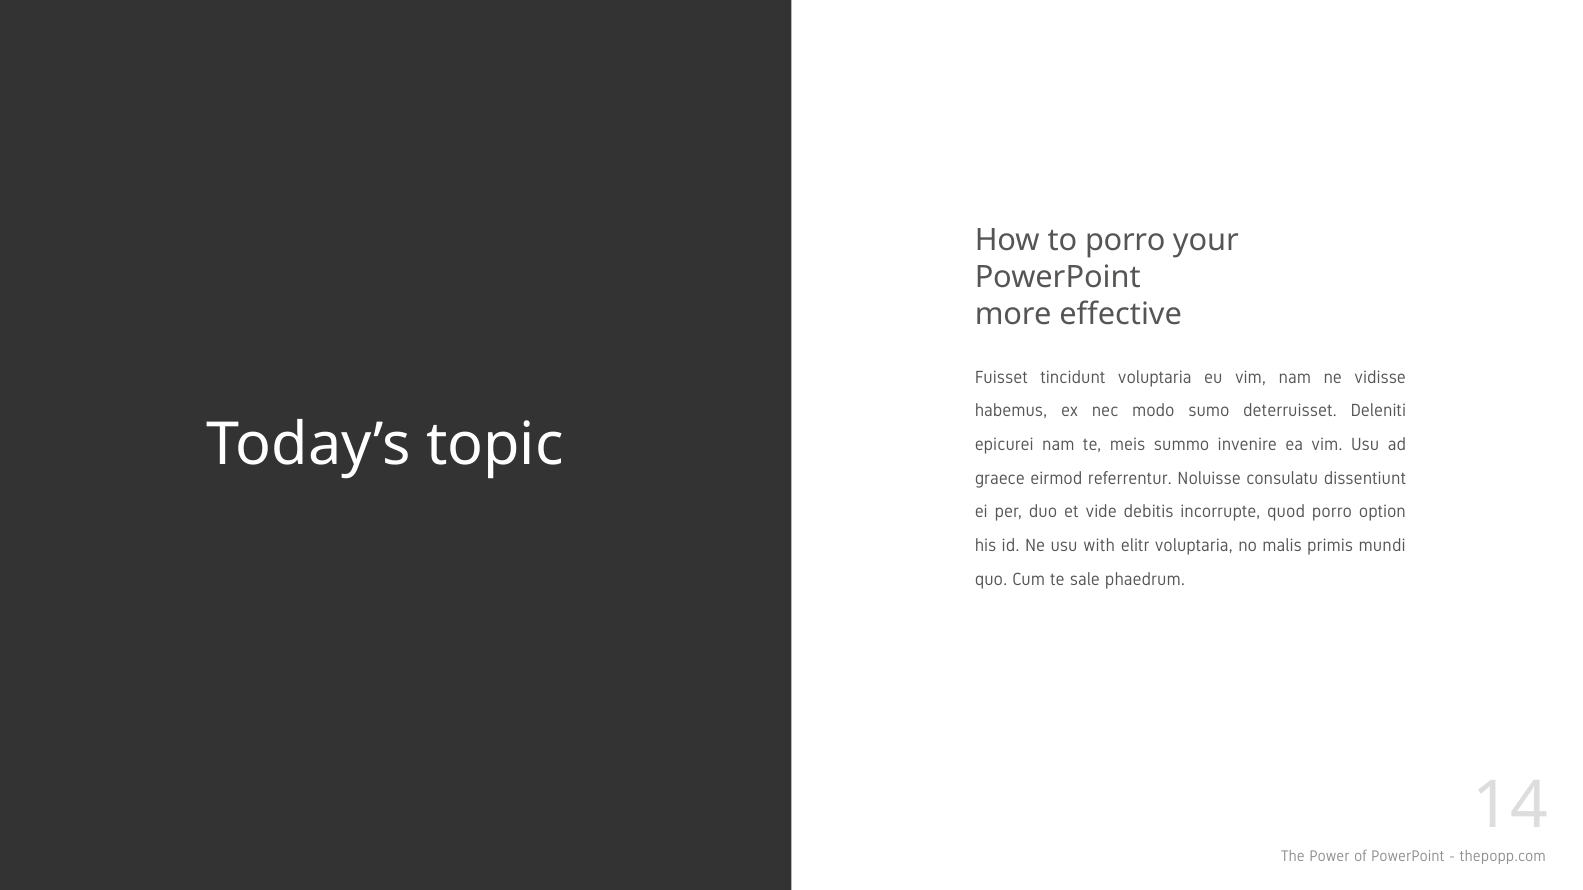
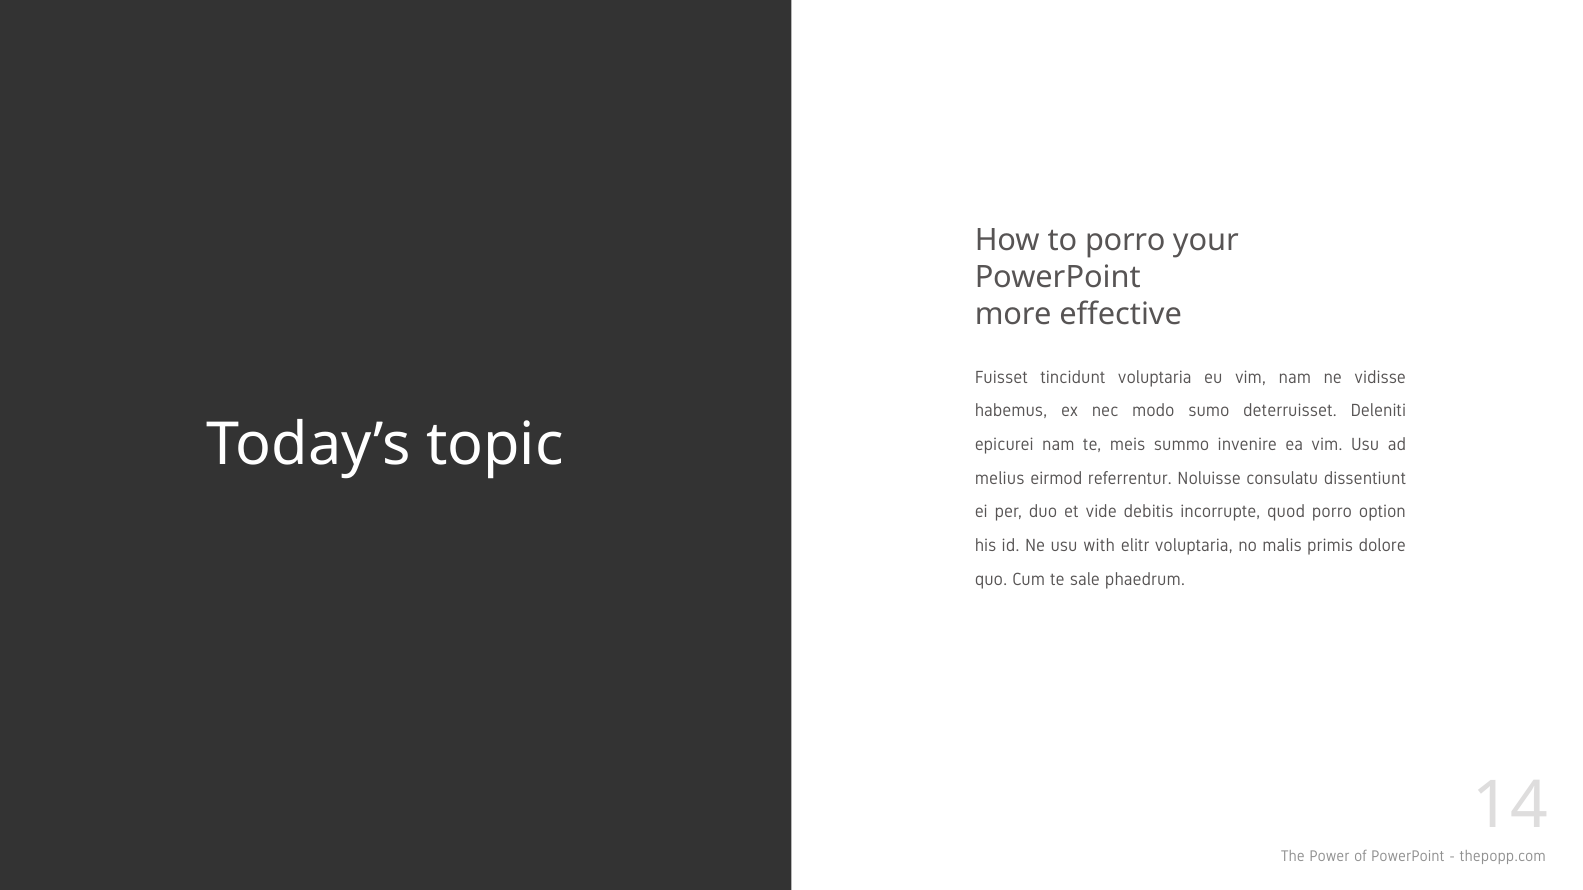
graece: graece -> melius
mundi: mundi -> dolore
